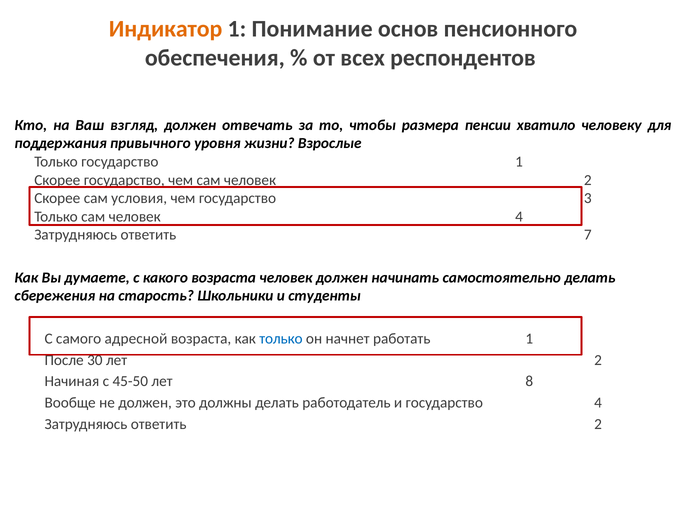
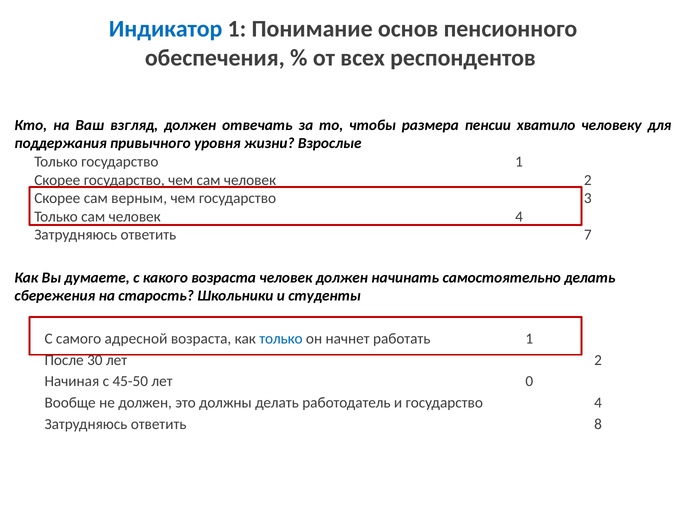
Индикатор colour: orange -> blue
условия: условия -> верным
8: 8 -> 0
ответить 2: 2 -> 8
